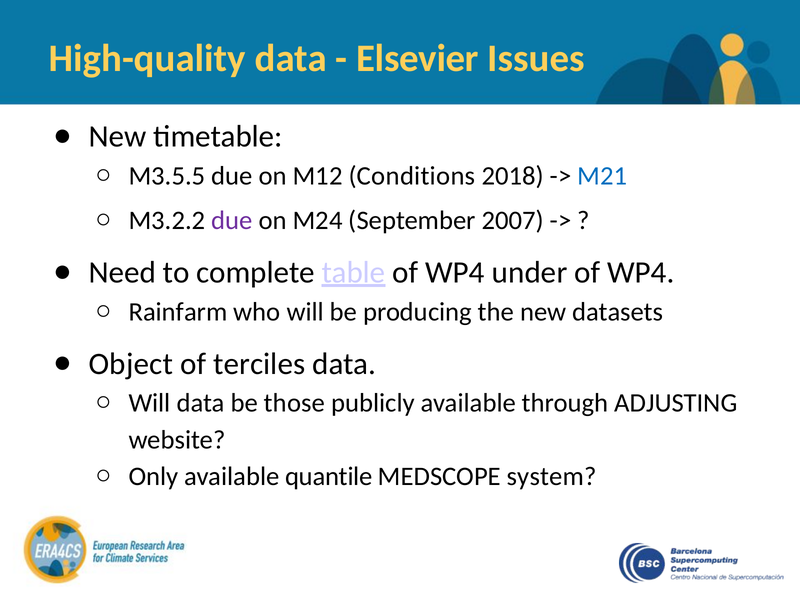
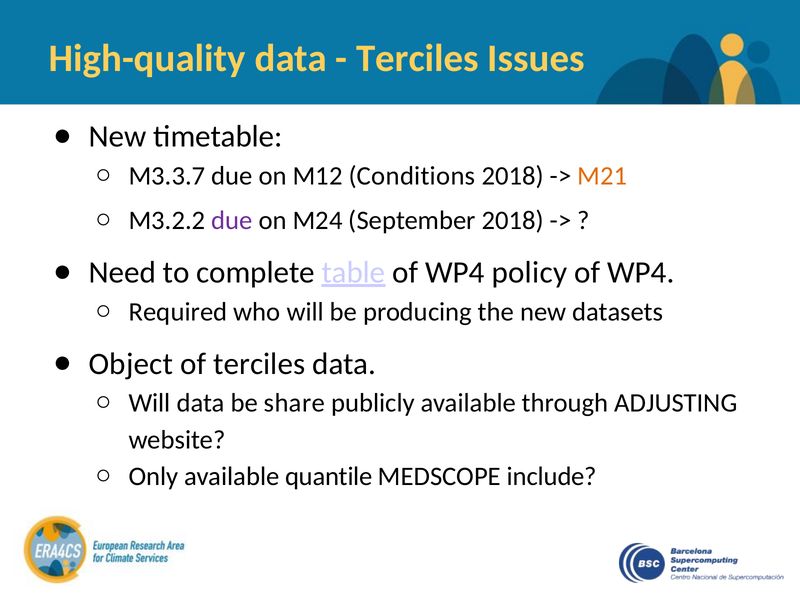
Elsevier at (418, 58): Elsevier -> Terciles
M3.5.5: M3.5.5 -> M3.3.7
M21 colour: blue -> orange
September 2007: 2007 -> 2018
under: under -> policy
Rainfarm: Rainfarm -> Required
those: those -> share
system: system -> include
